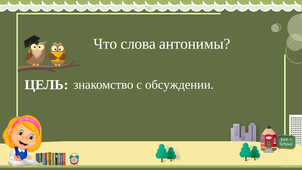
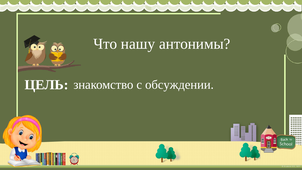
слова: слова -> нашу
